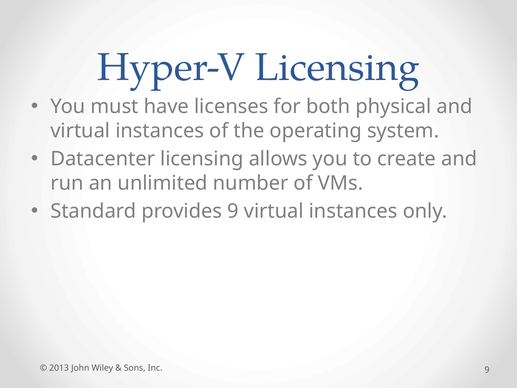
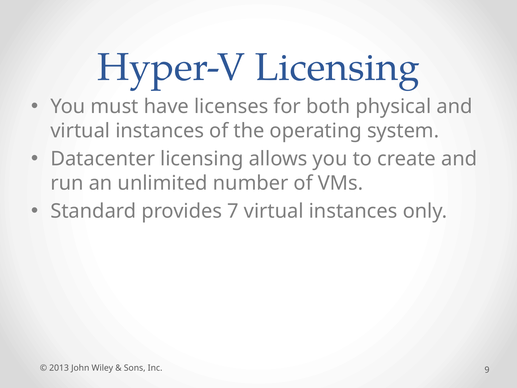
provides 9: 9 -> 7
